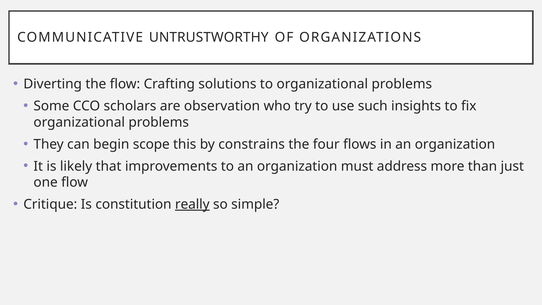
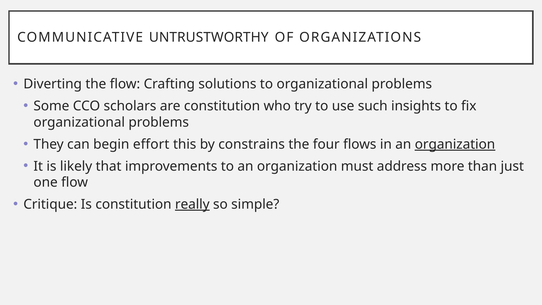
are observation: observation -> constitution
scope: scope -> effort
organization at (455, 144) underline: none -> present
